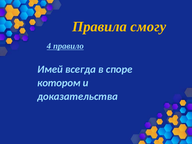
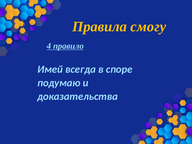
котором: котором -> подумаю
